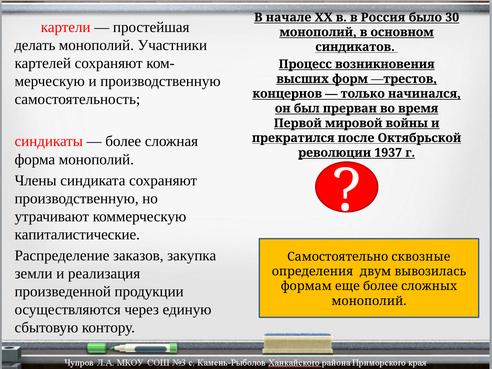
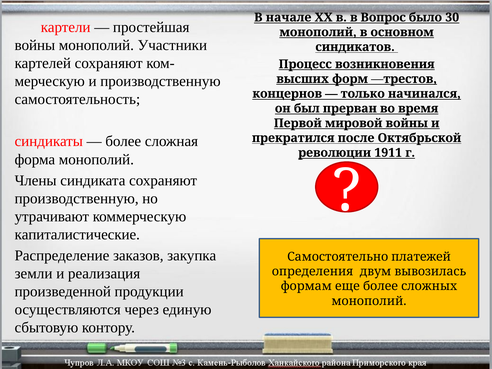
Россия: Россия -> Вопрос
делать at (35, 45): делать -> войны
1937: 1937 -> 1911
сквозные: сквозные -> платежей
